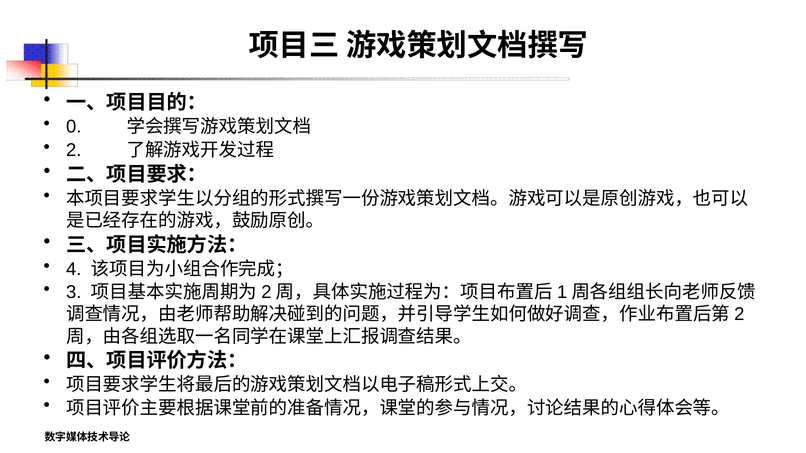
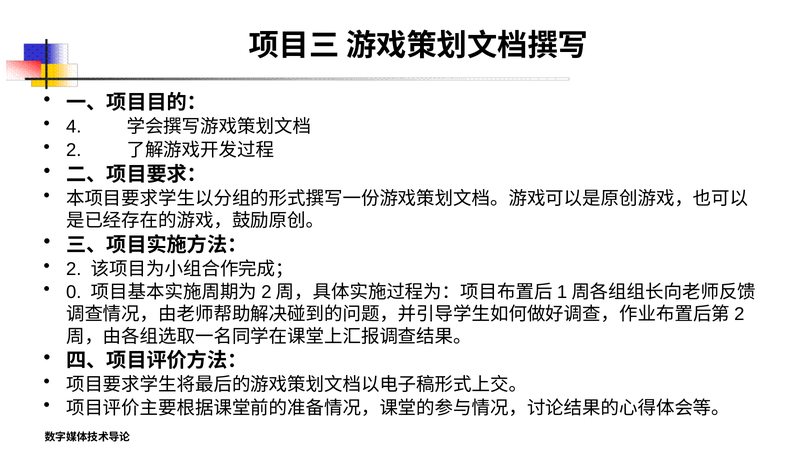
0: 0 -> 4
4 at (74, 269): 4 -> 2
3: 3 -> 0
